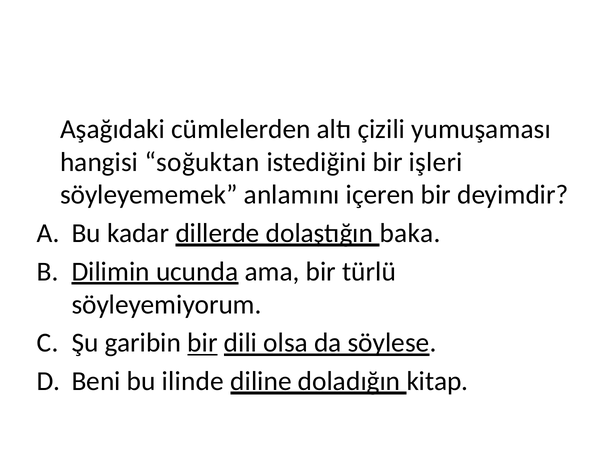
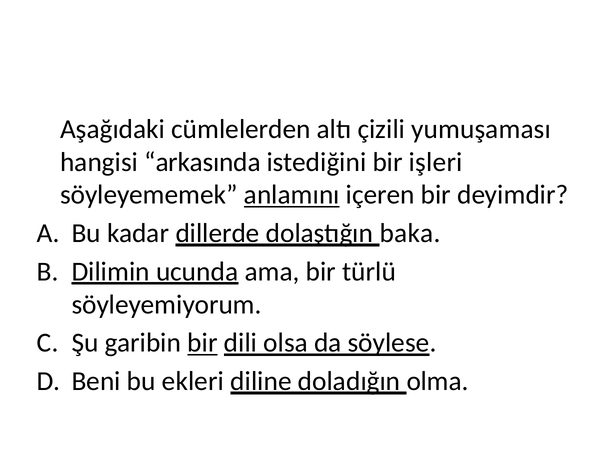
soğuktan: soğuktan -> arkasında
anlamını underline: none -> present
ilinde: ilinde -> ekleri
kitap: kitap -> olma
